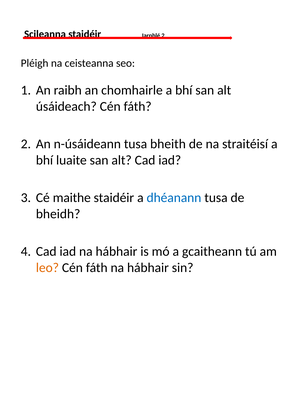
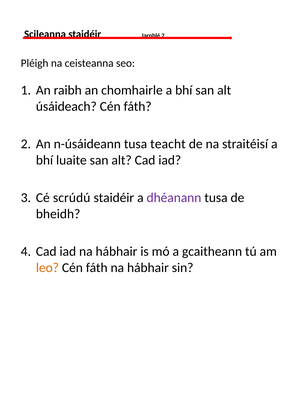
bheith: bheith -> teacht
maithe: maithe -> scrúdú
dhéanann colour: blue -> purple
